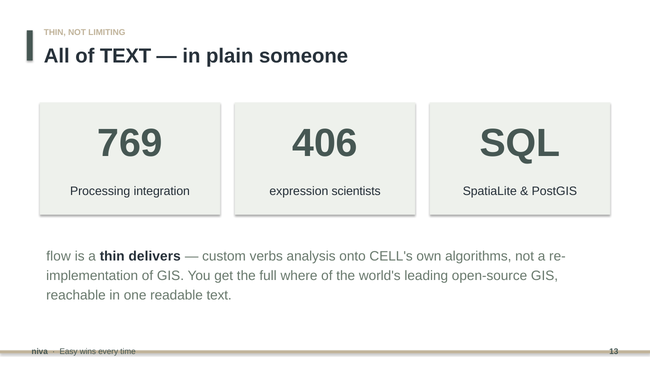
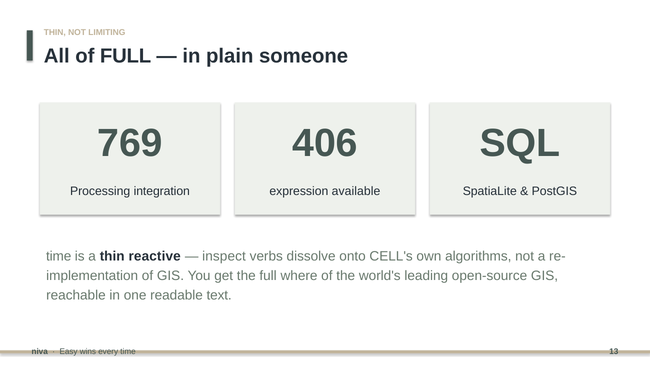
of TEXT: TEXT -> FULL
scientists: scientists -> available
flow at (59, 256): flow -> time
delivers: delivers -> reactive
custom: custom -> inspect
analysis: analysis -> dissolve
